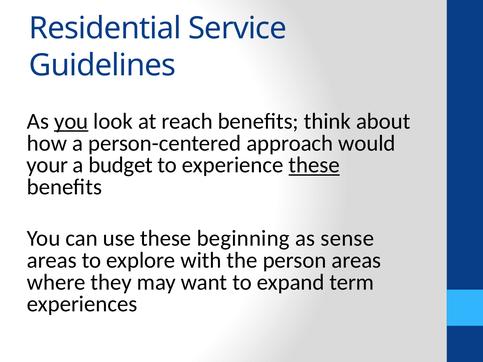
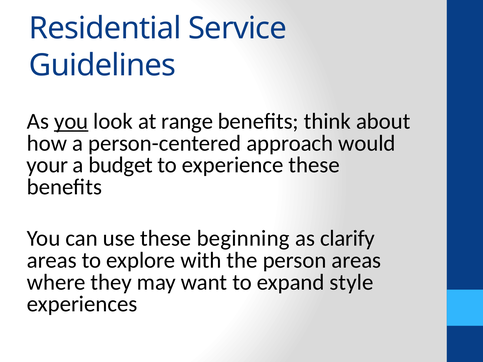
reach: reach -> range
these at (314, 165) underline: present -> none
sense: sense -> clarify
term: term -> style
